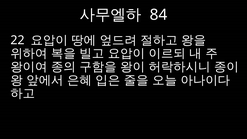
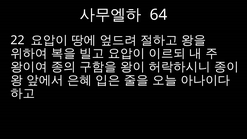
84: 84 -> 64
